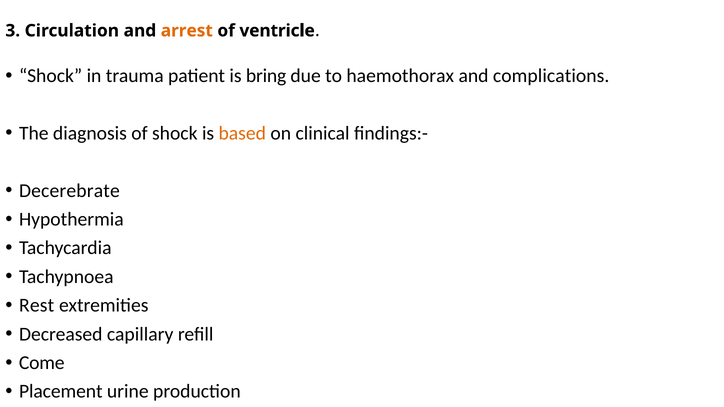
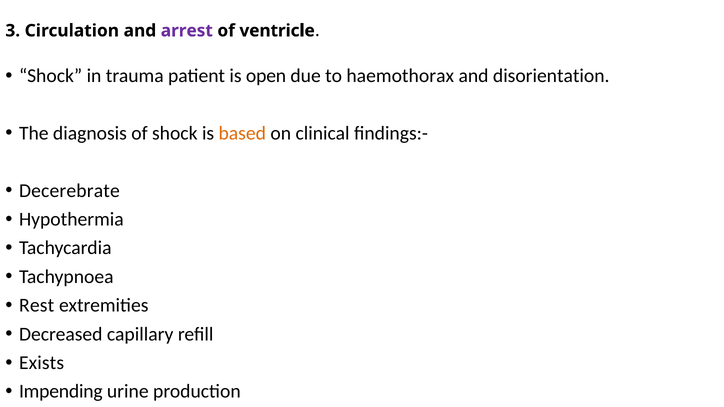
arrest colour: orange -> purple
bring: bring -> open
complications: complications -> disorientation
Come: Come -> Exists
Placement: Placement -> Impending
